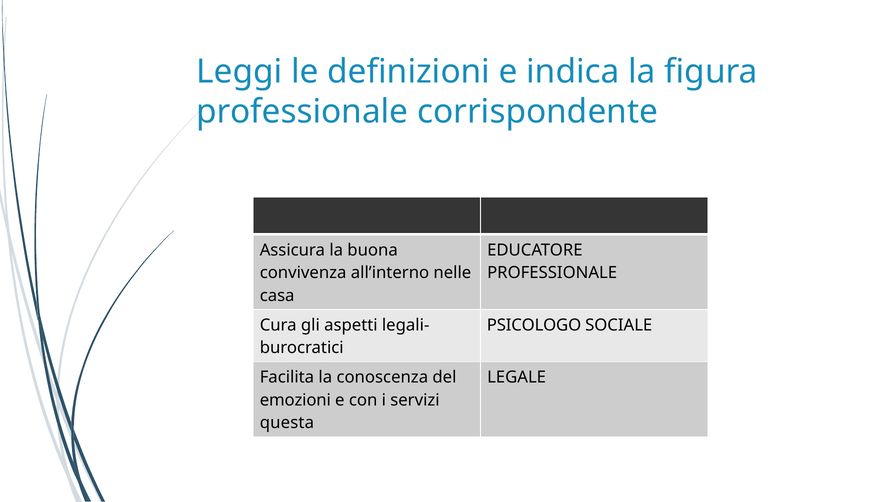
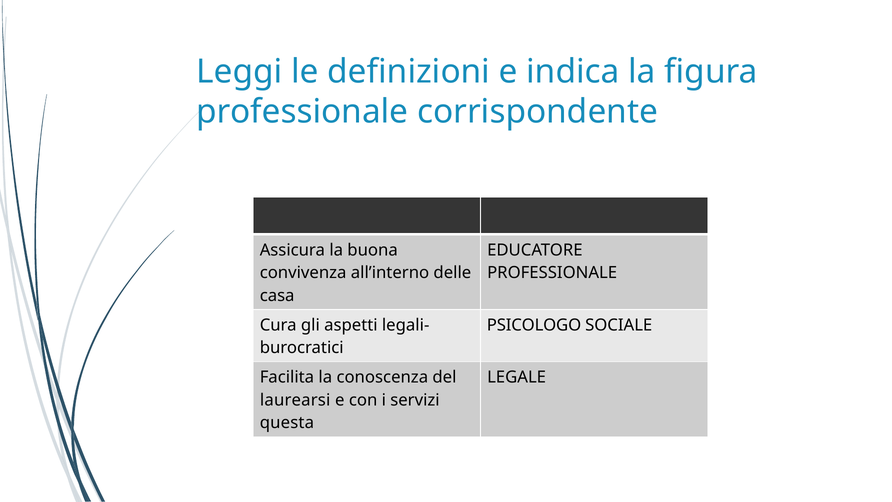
nelle: nelle -> delle
emozioni: emozioni -> laurearsi
